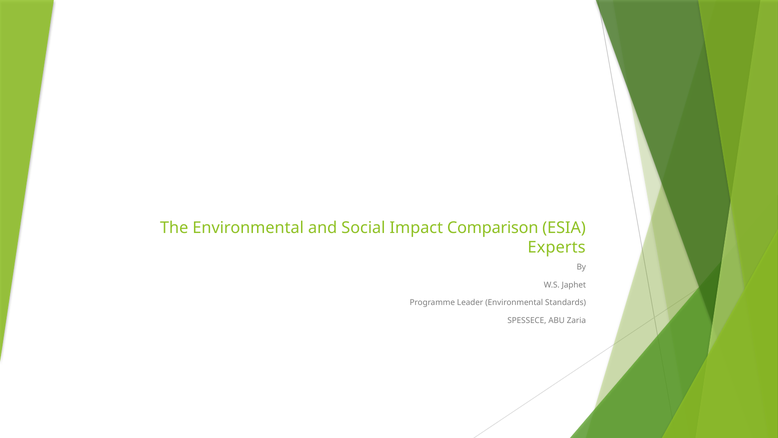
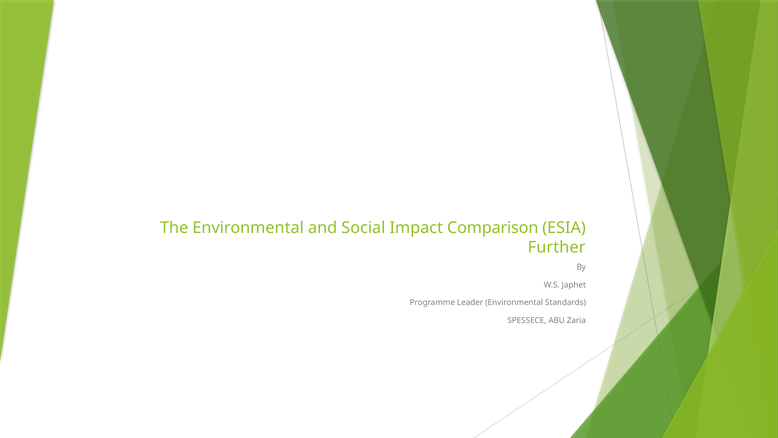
Experts: Experts -> Further
